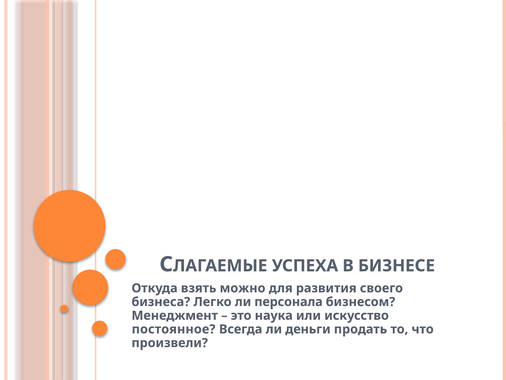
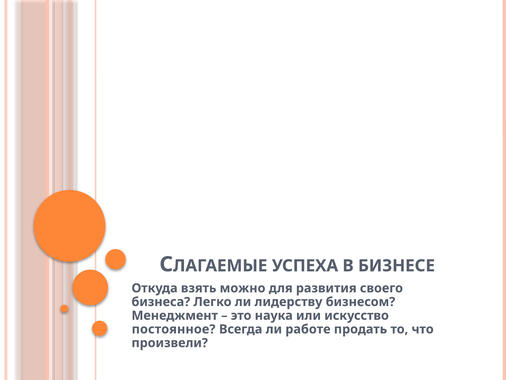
персонала: персонала -> лидерству
деньги: деньги -> работе
